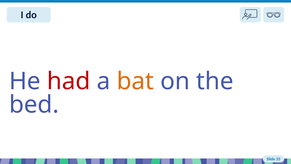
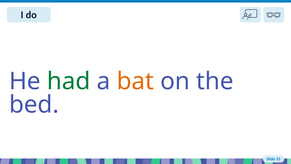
had colour: red -> green
